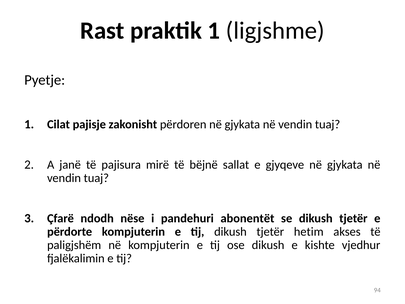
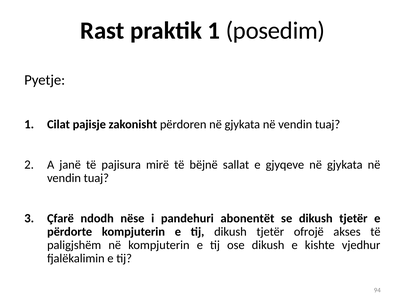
ligjshme: ligjshme -> posedim
hetim: hetim -> ofrojë
